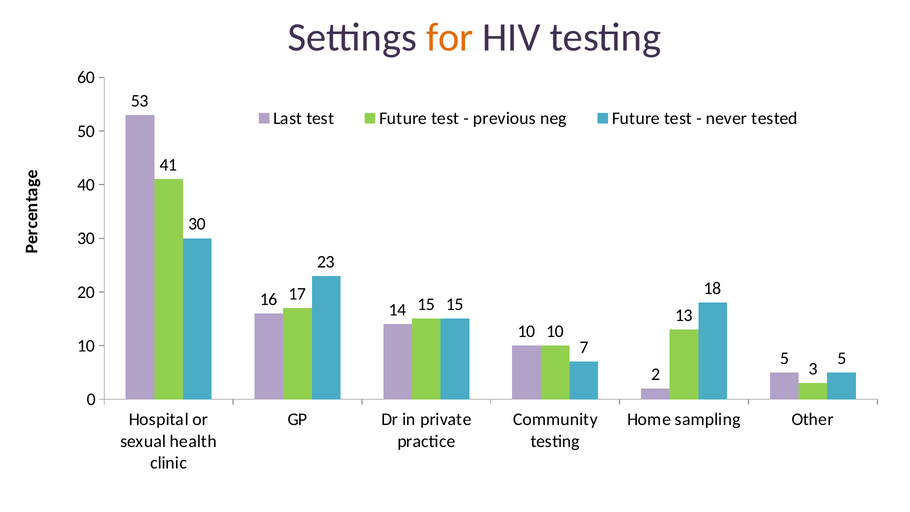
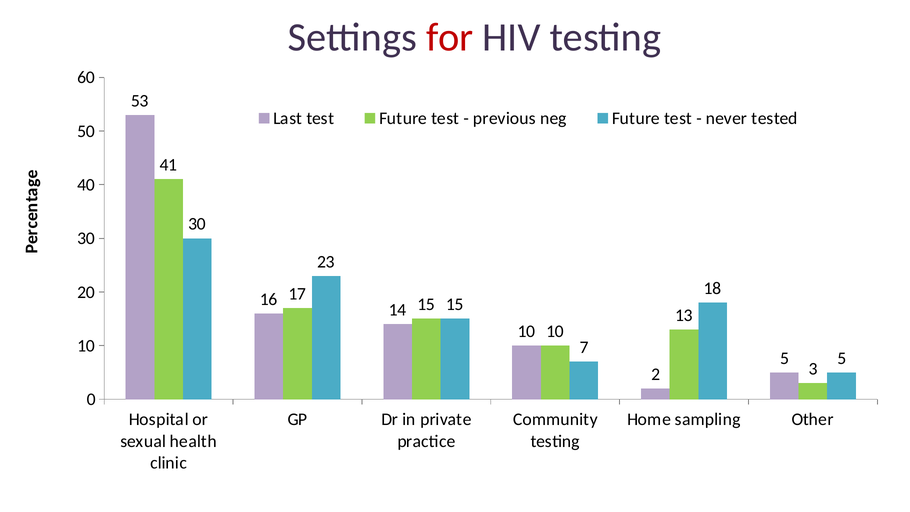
for colour: orange -> red
